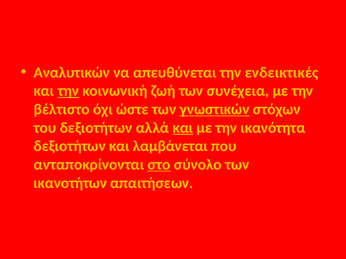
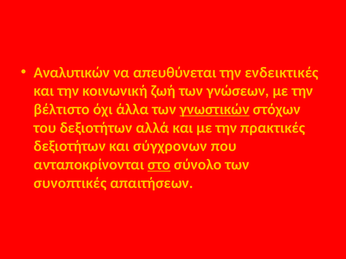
την at (68, 91) underline: present -> none
συνέχεια: συνέχεια -> γνώσεων
ώστε: ώστε -> άλλα
και at (183, 128) underline: present -> none
ικανότητα: ικανότητα -> πρακτικές
λαμβάνεται: λαμβάνεται -> σύγχρονων
ικανοτήτων: ικανοτήτων -> συνοπτικές
